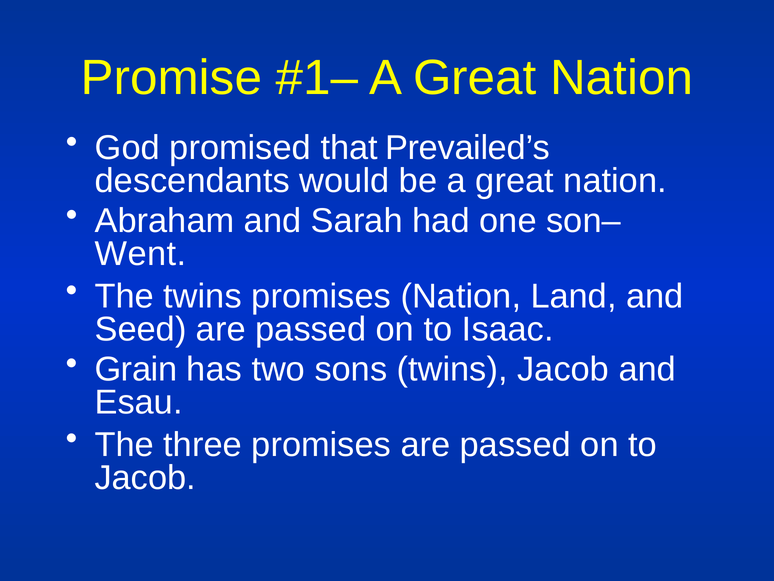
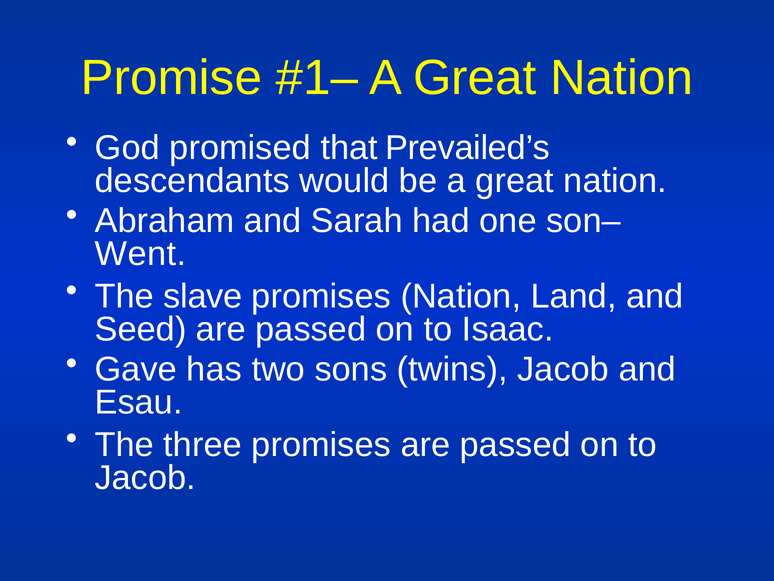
The twins: twins -> slave
Grain: Grain -> Gave
